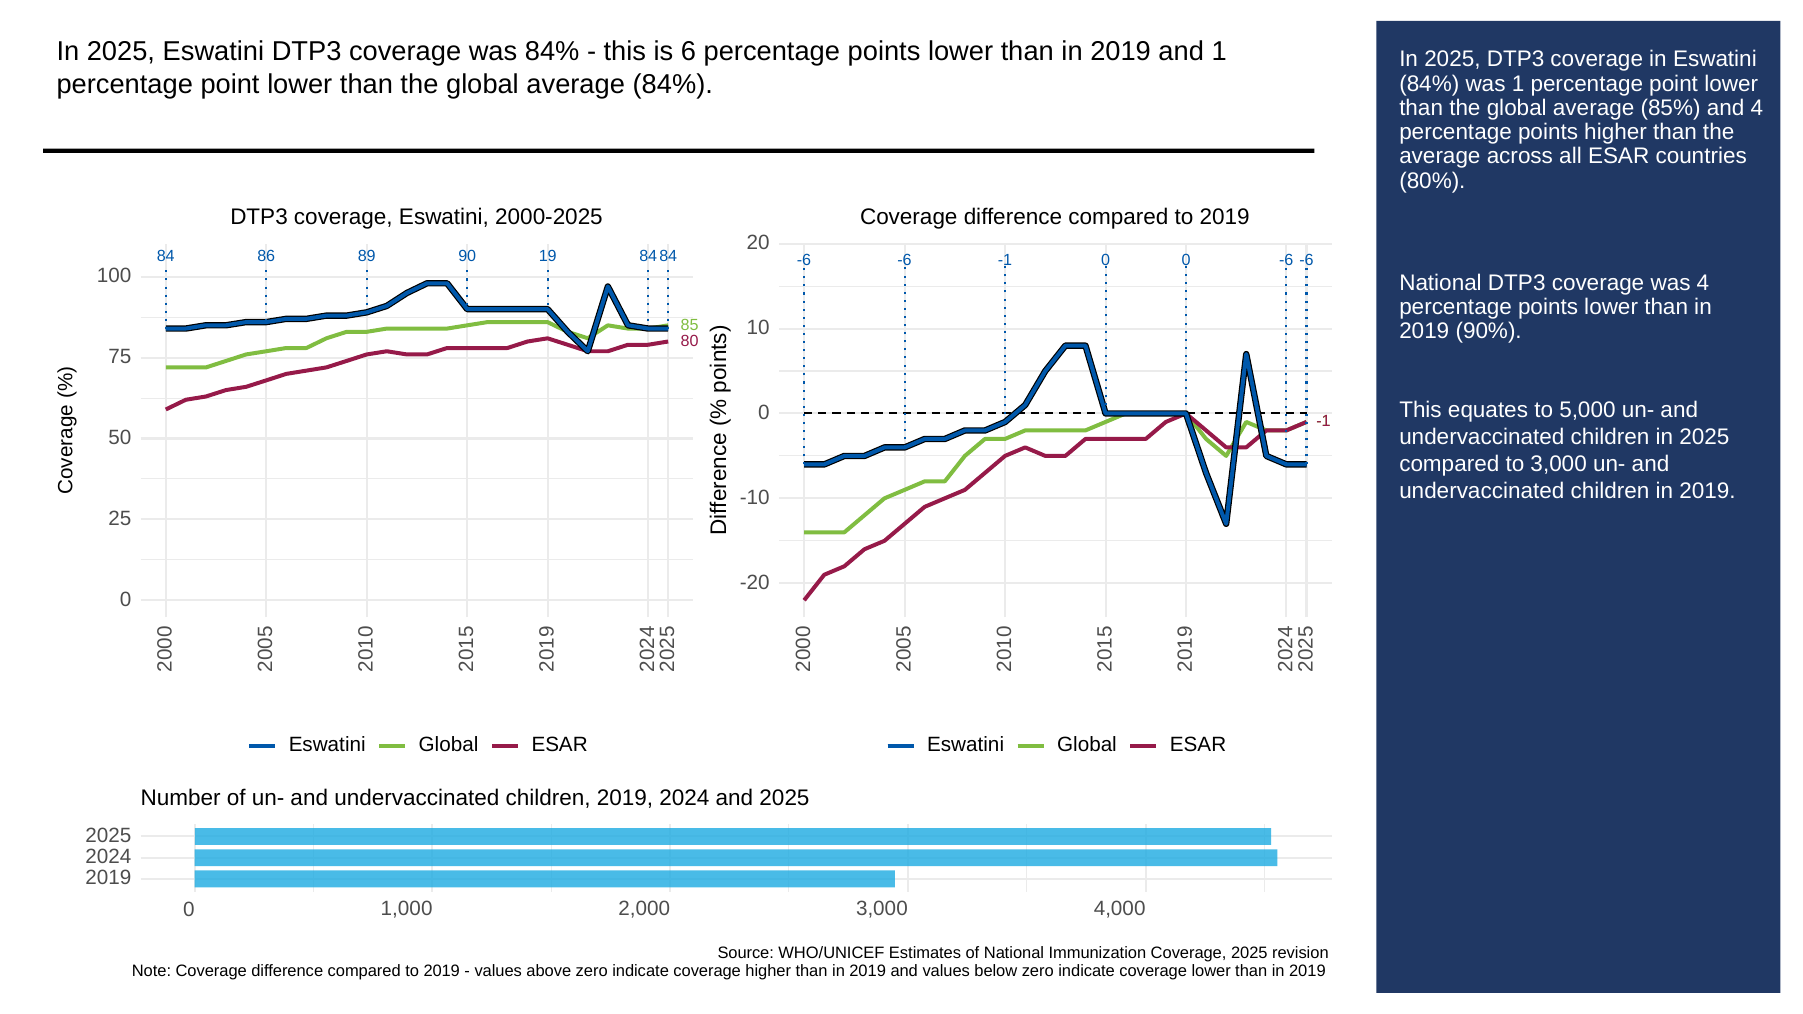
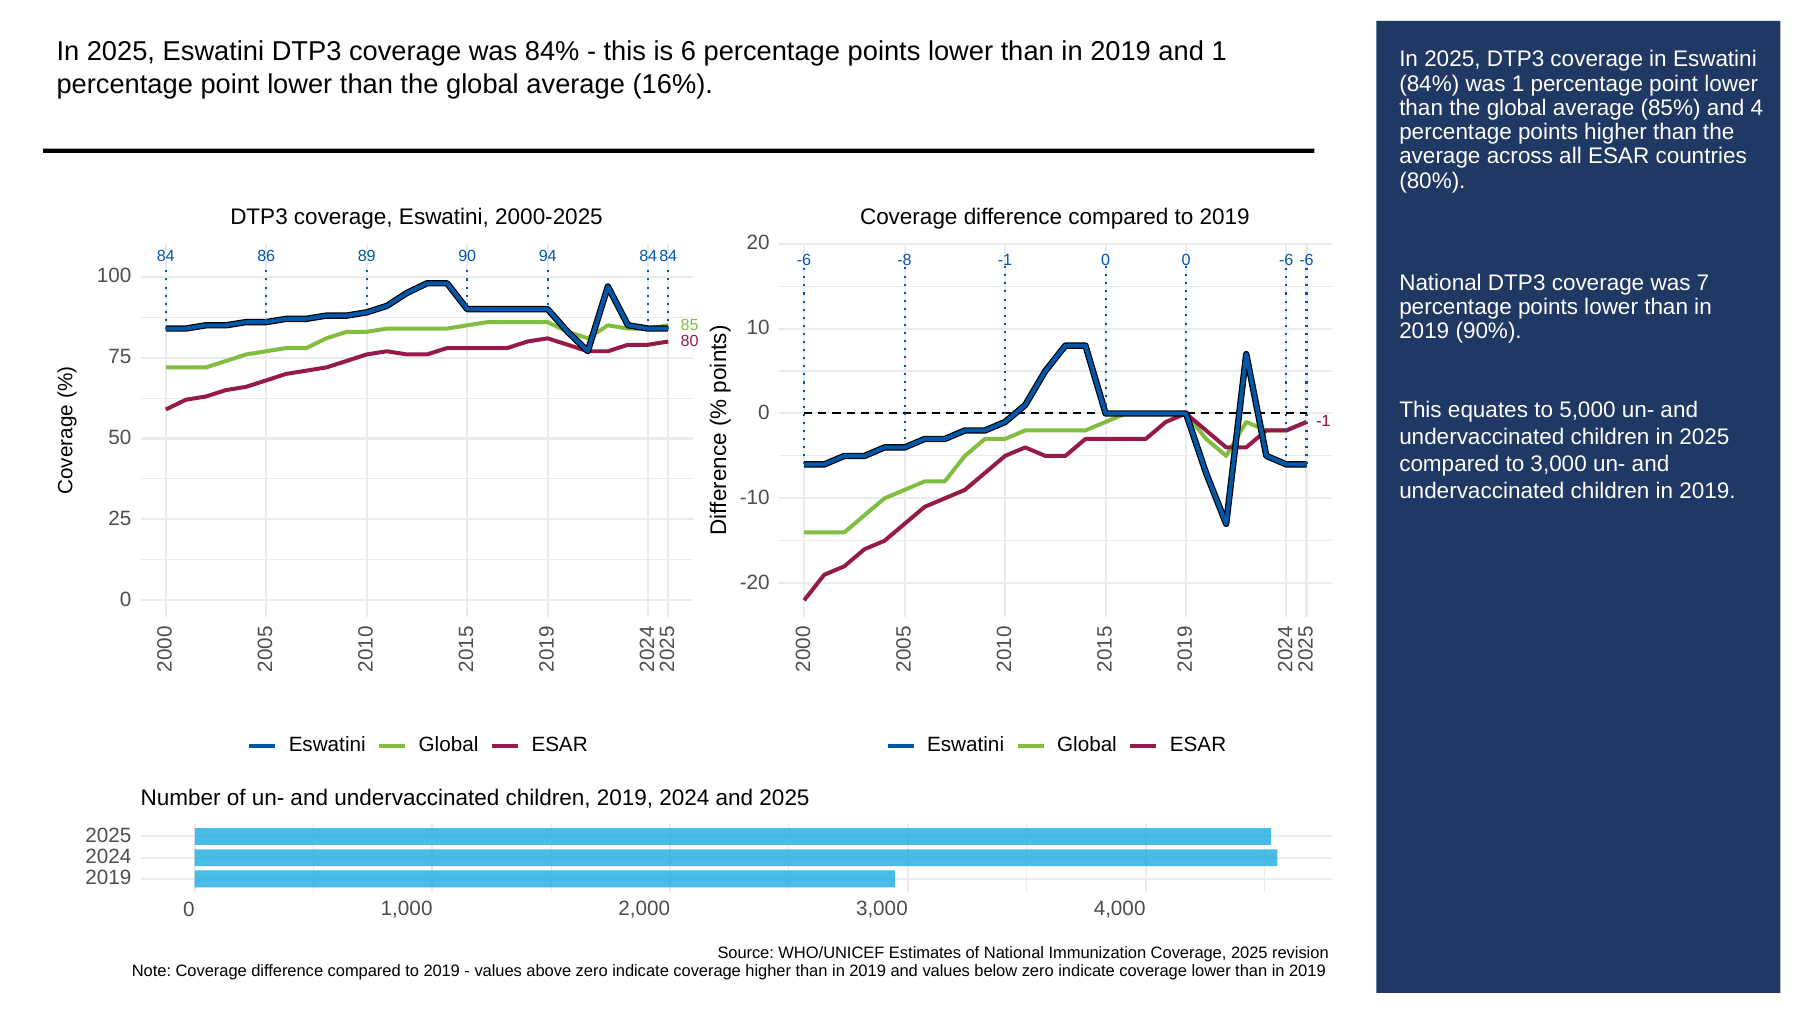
average 84%: 84% -> 16%
19: 19 -> 94
-6 at (905, 260): -6 -> -8
was 4: 4 -> 7
